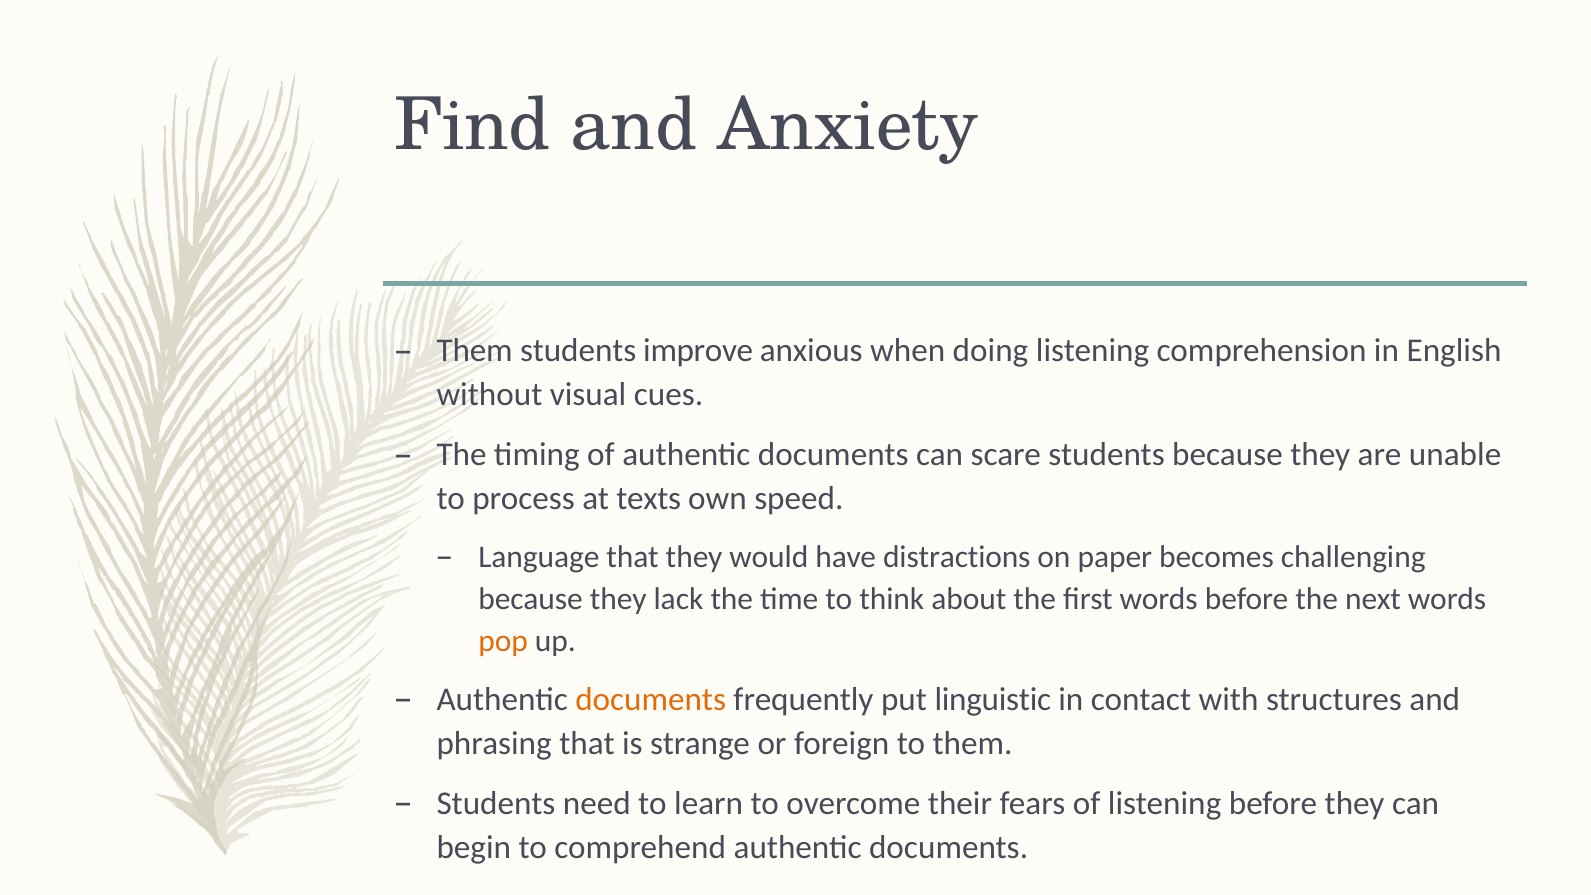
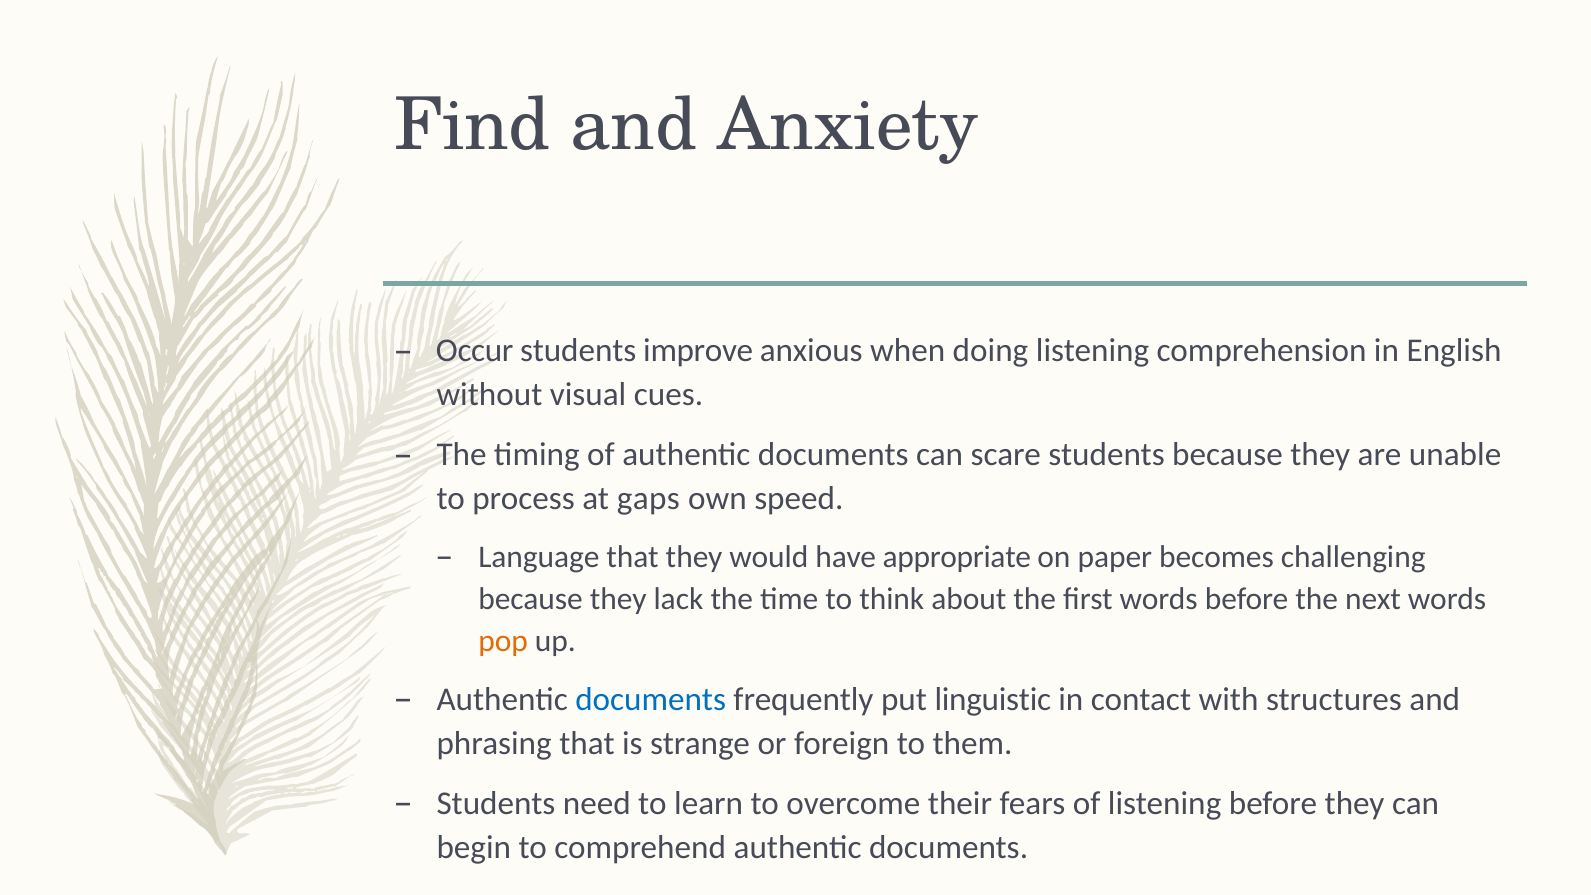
Them at (475, 351): Them -> Occur
texts: texts -> gaps
distractions: distractions -> appropriate
documents at (651, 699) colour: orange -> blue
